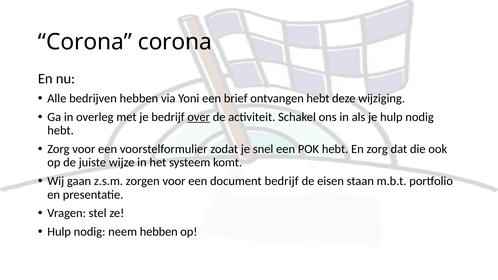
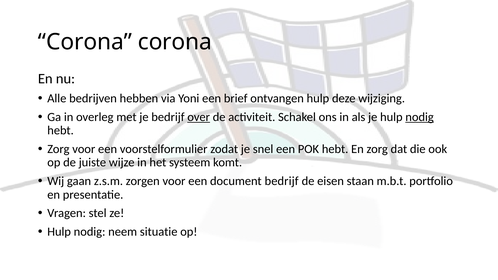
ontvangen hebt: hebt -> hulp
nodig at (420, 117) underline: none -> present
neem hebben: hebben -> situatie
